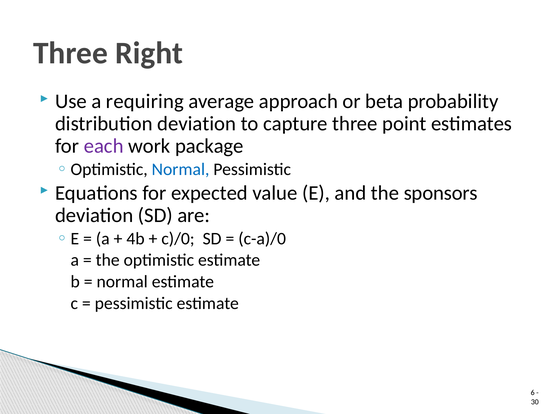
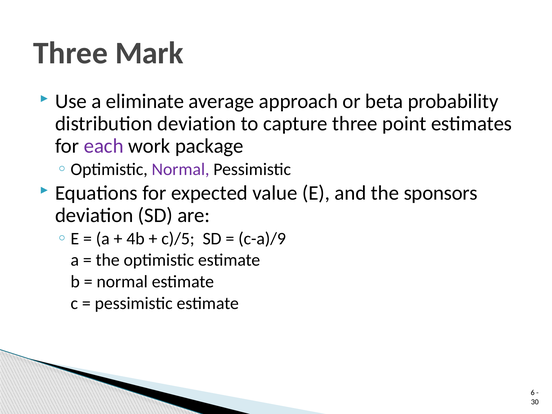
Right: Right -> Mark
requiring: requiring -> eliminate
Normal at (181, 169) colour: blue -> purple
c)/0: c)/0 -> c)/5
c-a)/0: c-a)/0 -> c-a)/9
